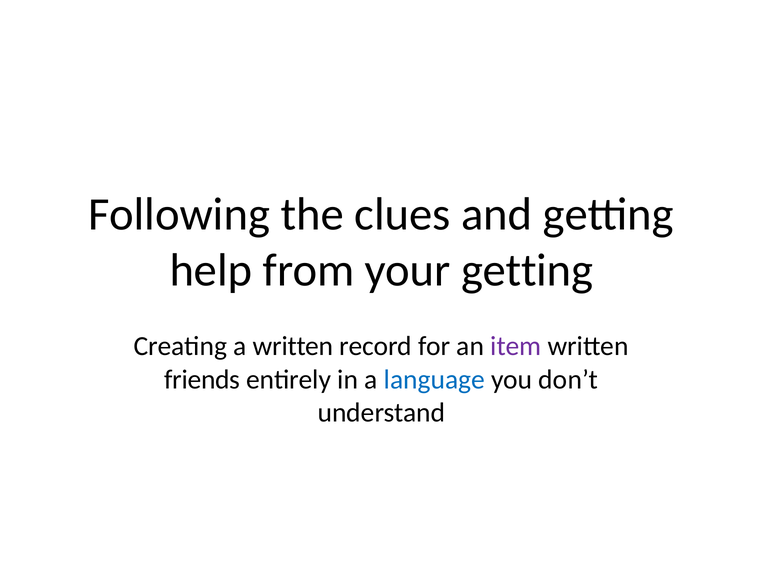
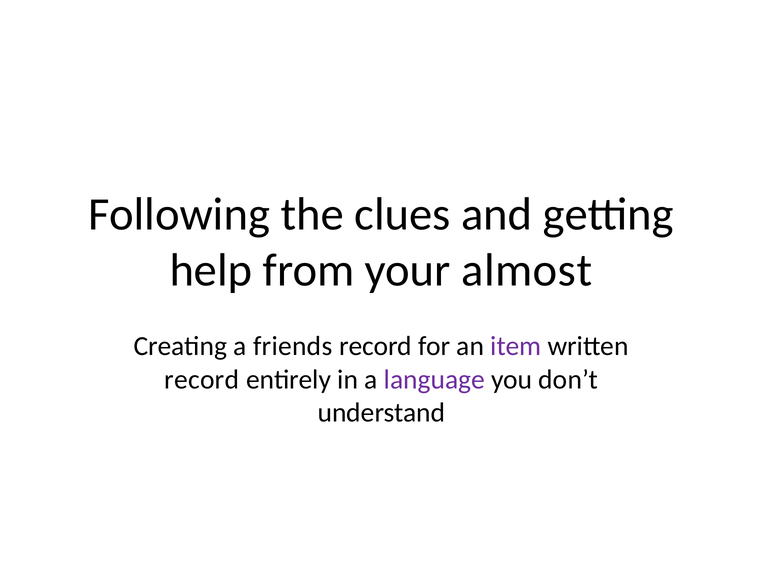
your getting: getting -> almost
a written: written -> friends
friends at (202, 380): friends -> record
language colour: blue -> purple
